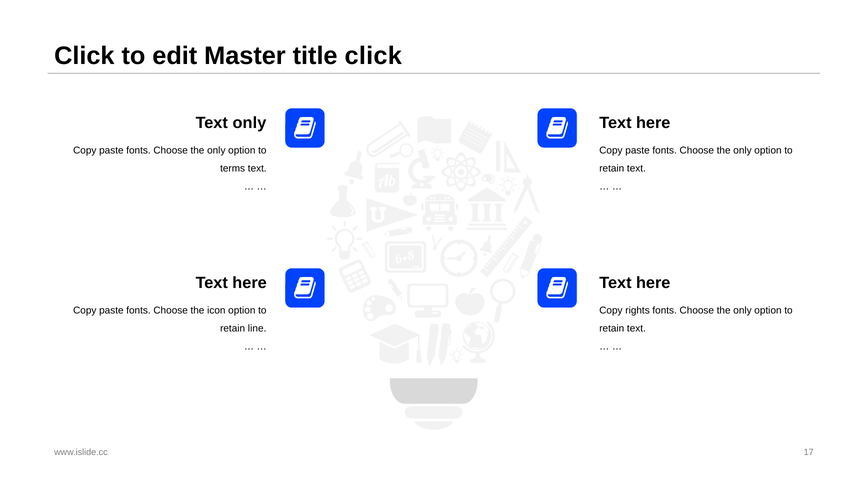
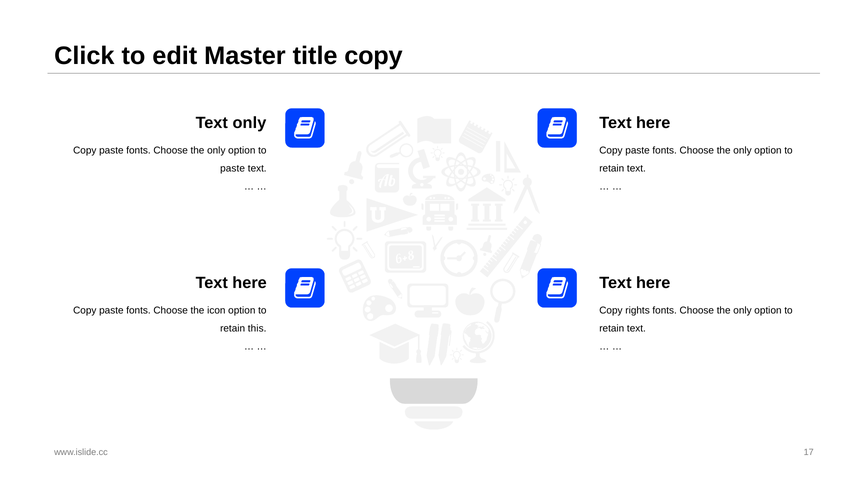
title click: click -> copy
terms at (233, 169): terms -> paste
line: line -> this
